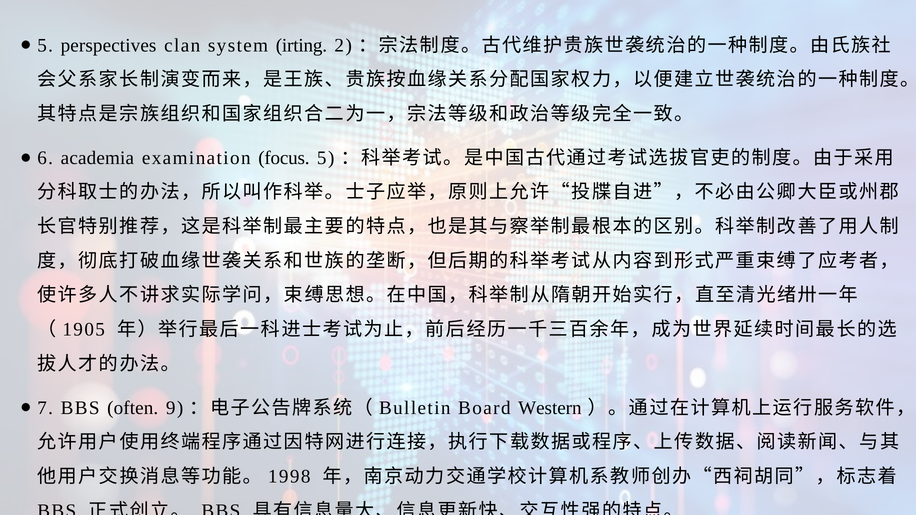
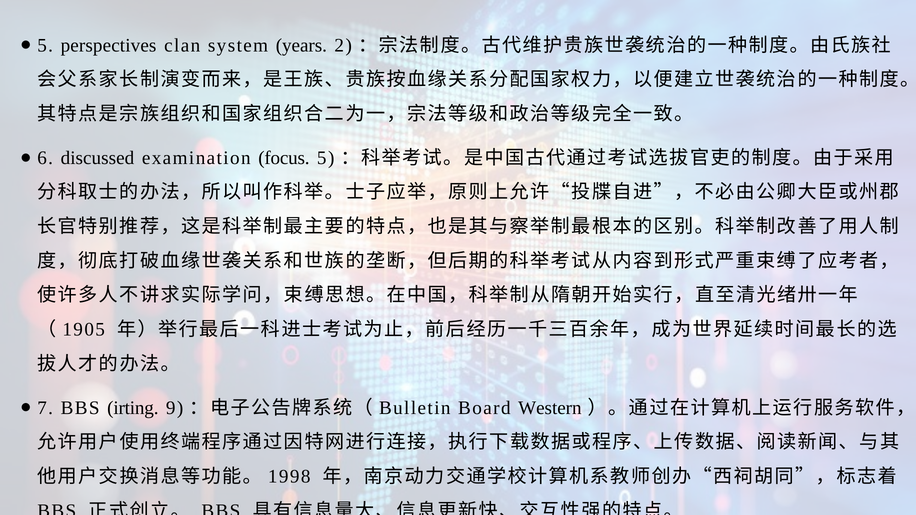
irting: irting -> years
academia: academia -> discussed
often: often -> irting
